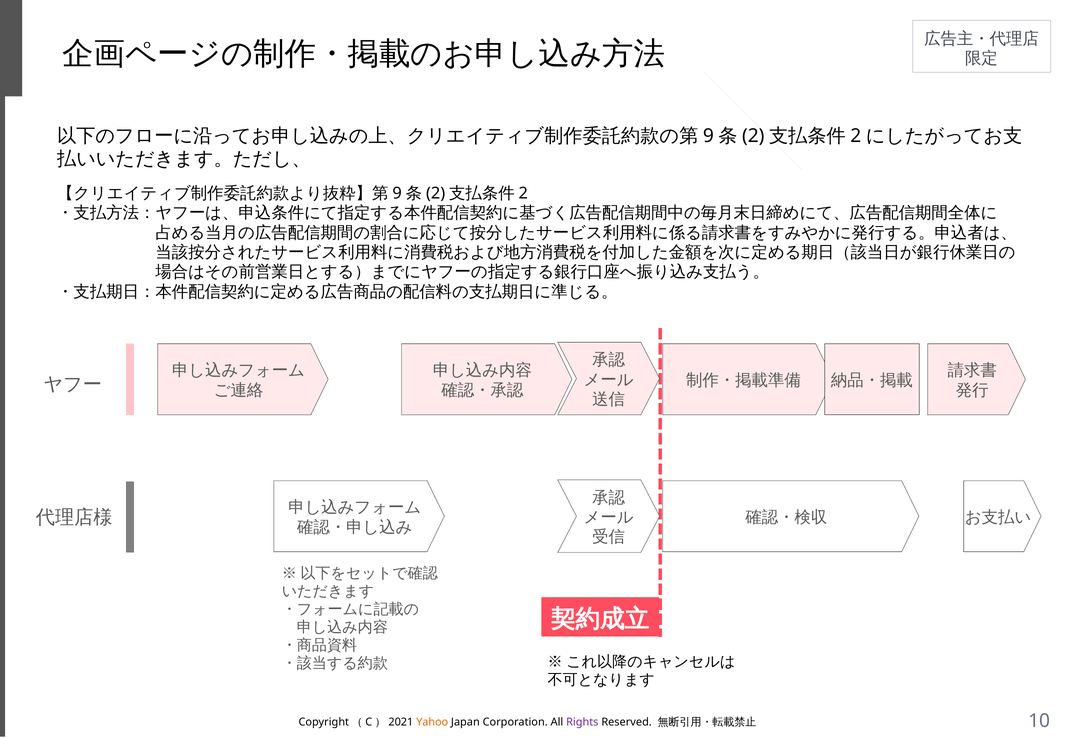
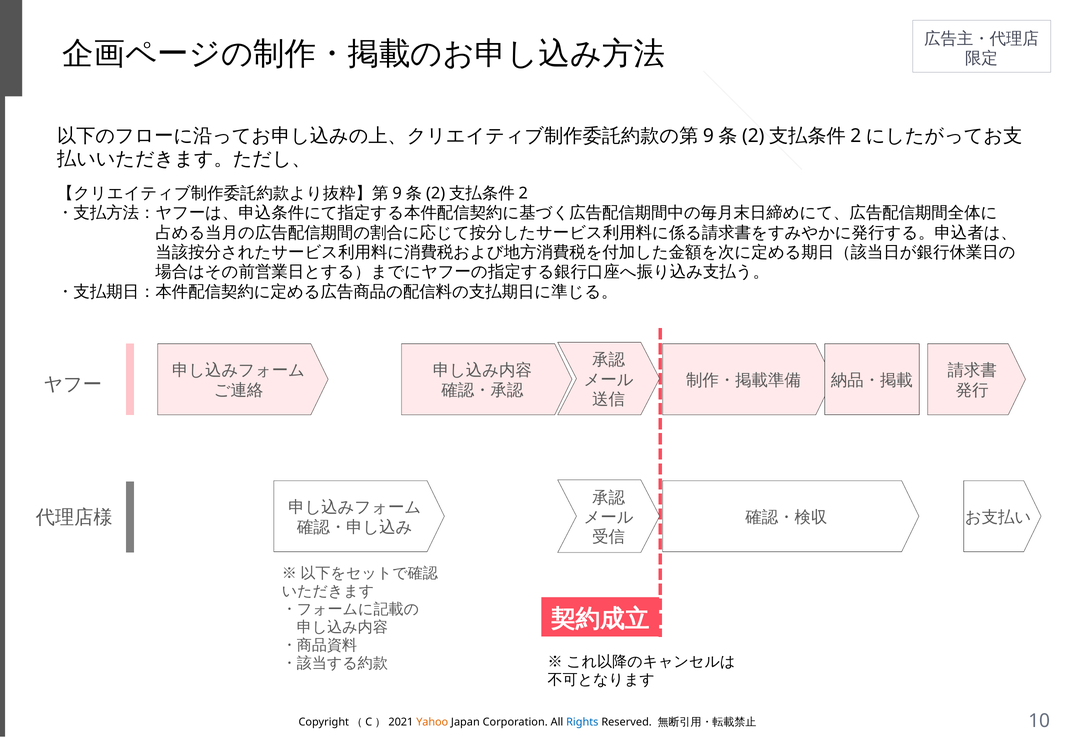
Rights colour: purple -> blue
